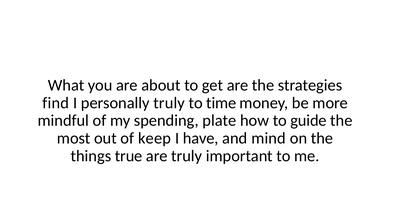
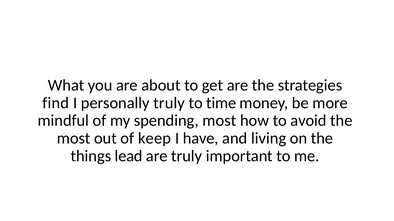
spending plate: plate -> most
guide: guide -> avoid
mind: mind -> living
true: true -> lead
